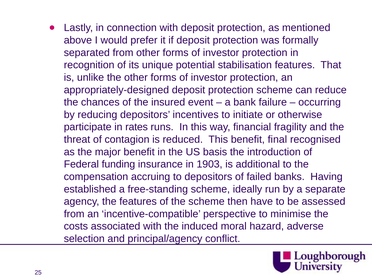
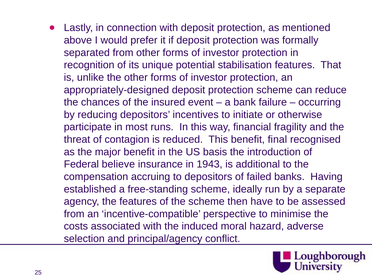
rates: rates -> most
funding: funding -> believe
1903: 1903 -> 1943
